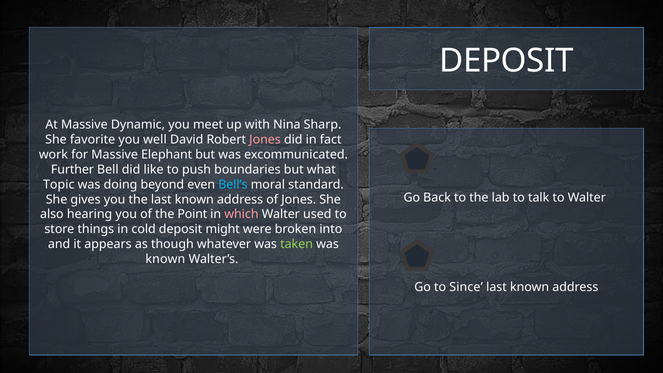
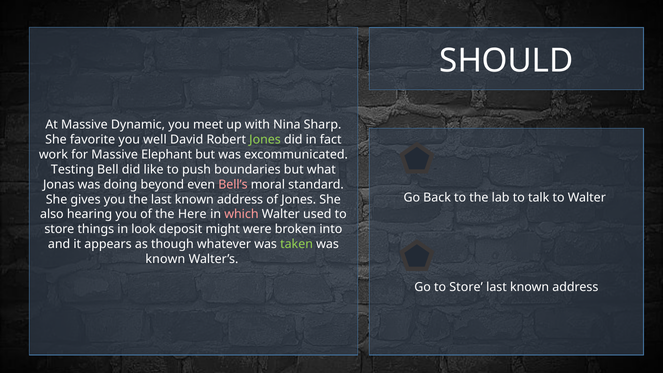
DEPOSIT at (506, 61): DEPOSIT -> SHOULD
Jones at (265, 140) colour: pink -> light green
Further: Further -> Testing
Topic: Topic -> Jonas
Bell’s colour: light blue -> pink
Point: Point -> Here
cold: cold -> look
Go to Since: Since -> Store
